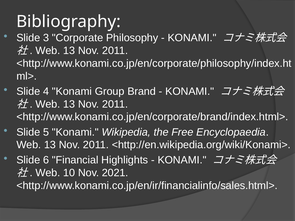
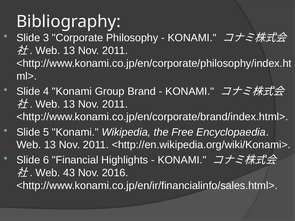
10: 10 -> 43
2021: 2021 -> 2016
